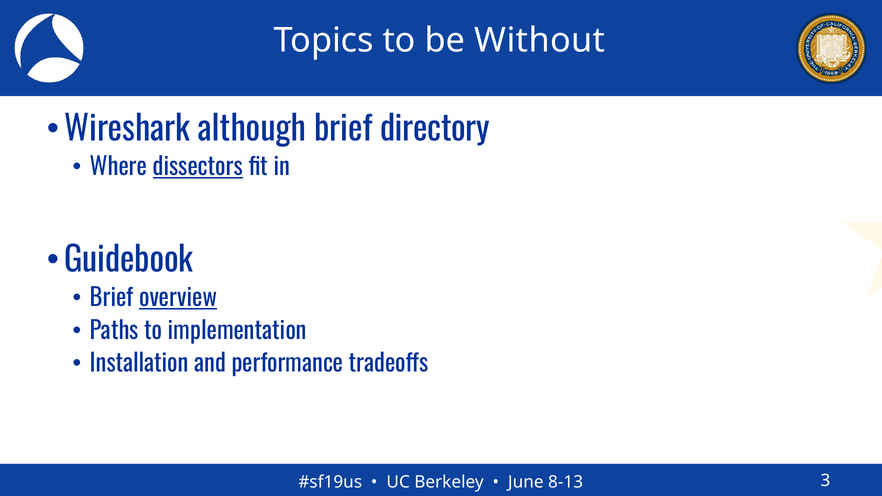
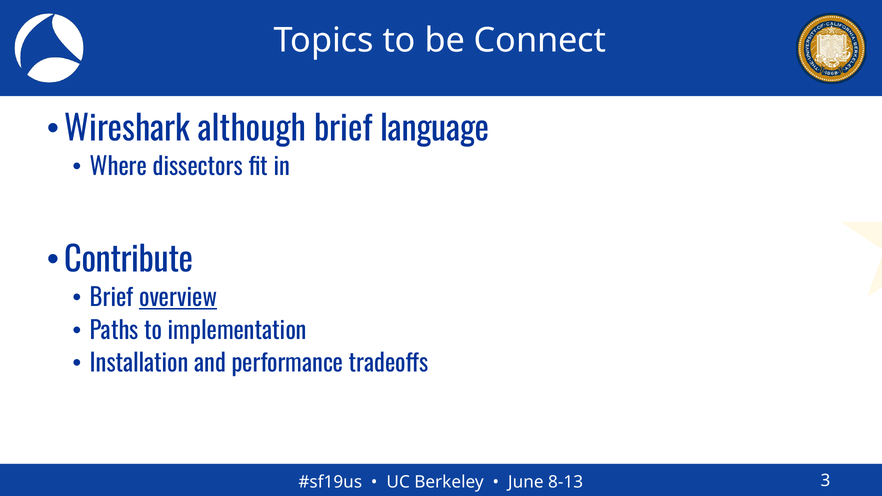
Without: Without -> Connect
directory: directory -> language
dissectors underline: present -> none
Guidebook: Guidebook -> Contribute
